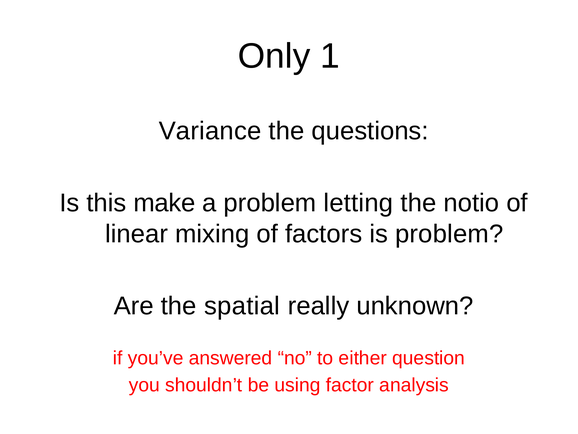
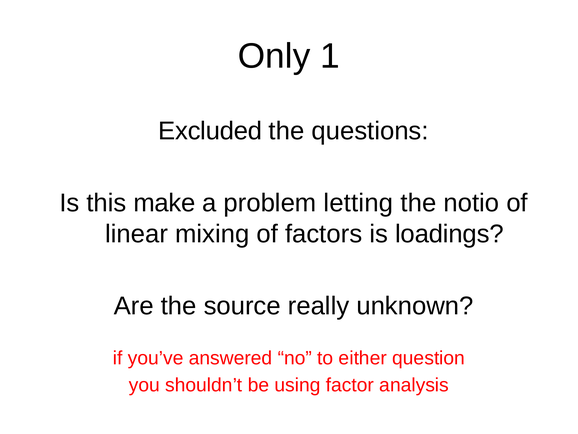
Variance: Variance -> Excluded
is problem: problem -> loadings
spatial: spatial -> source
